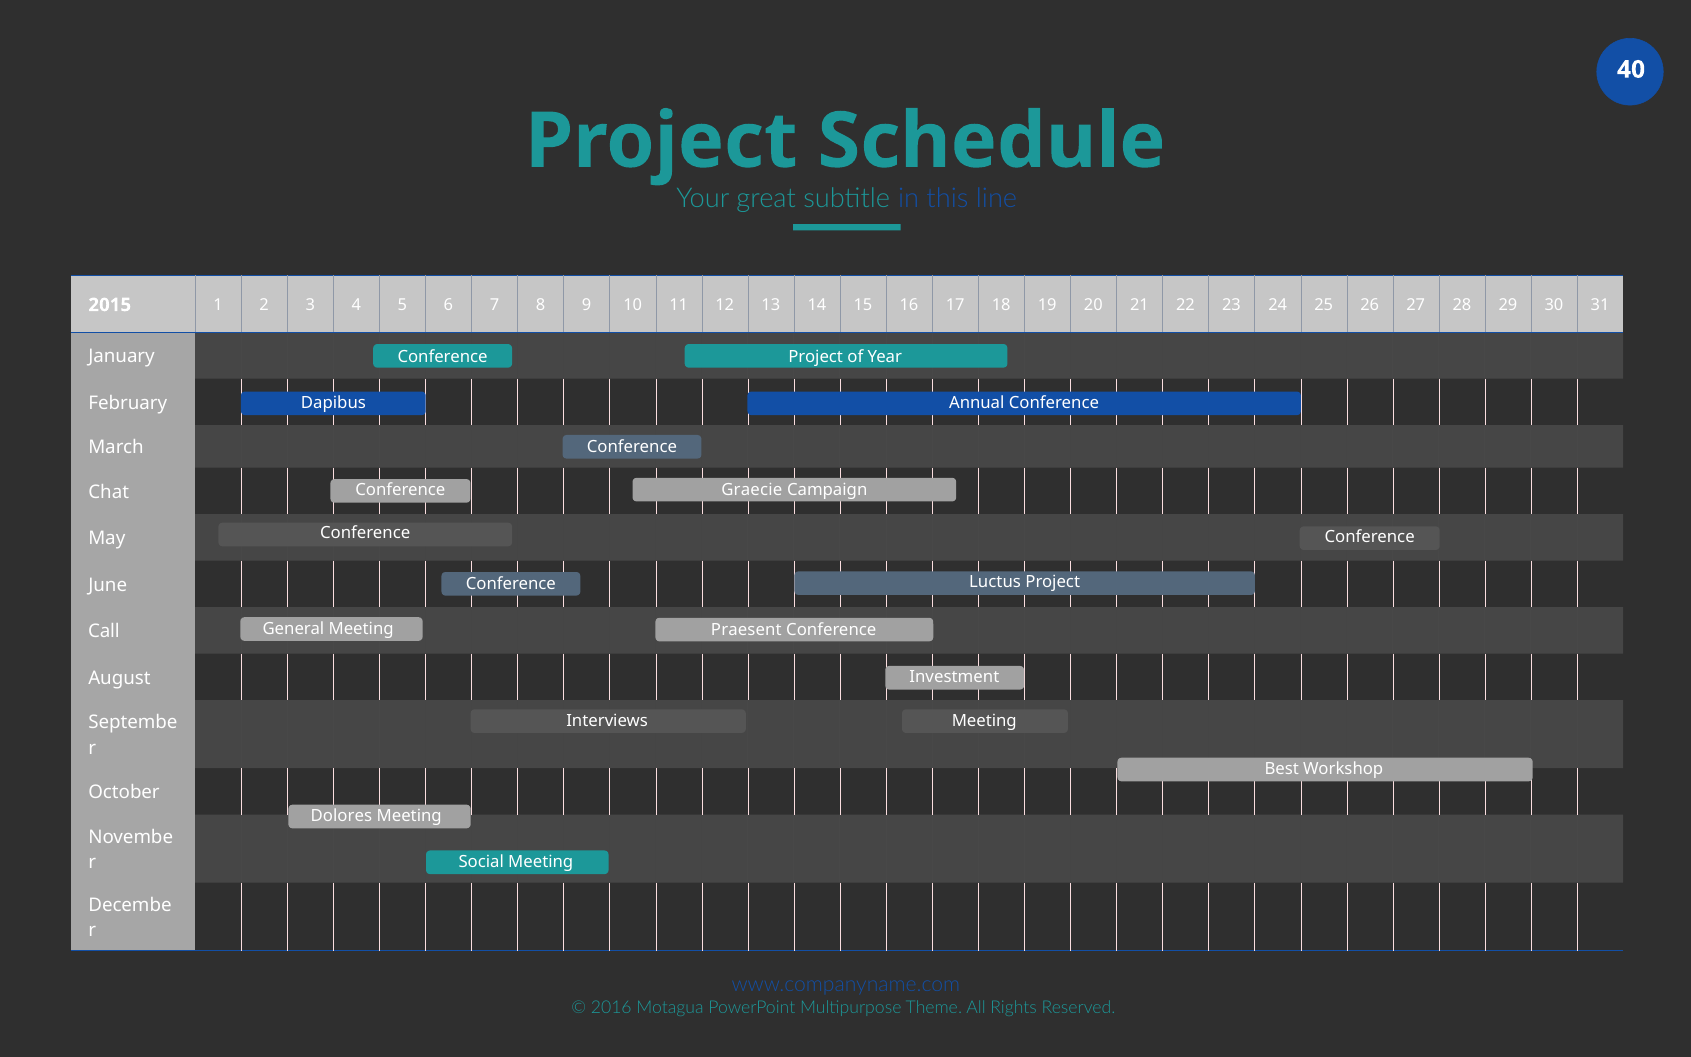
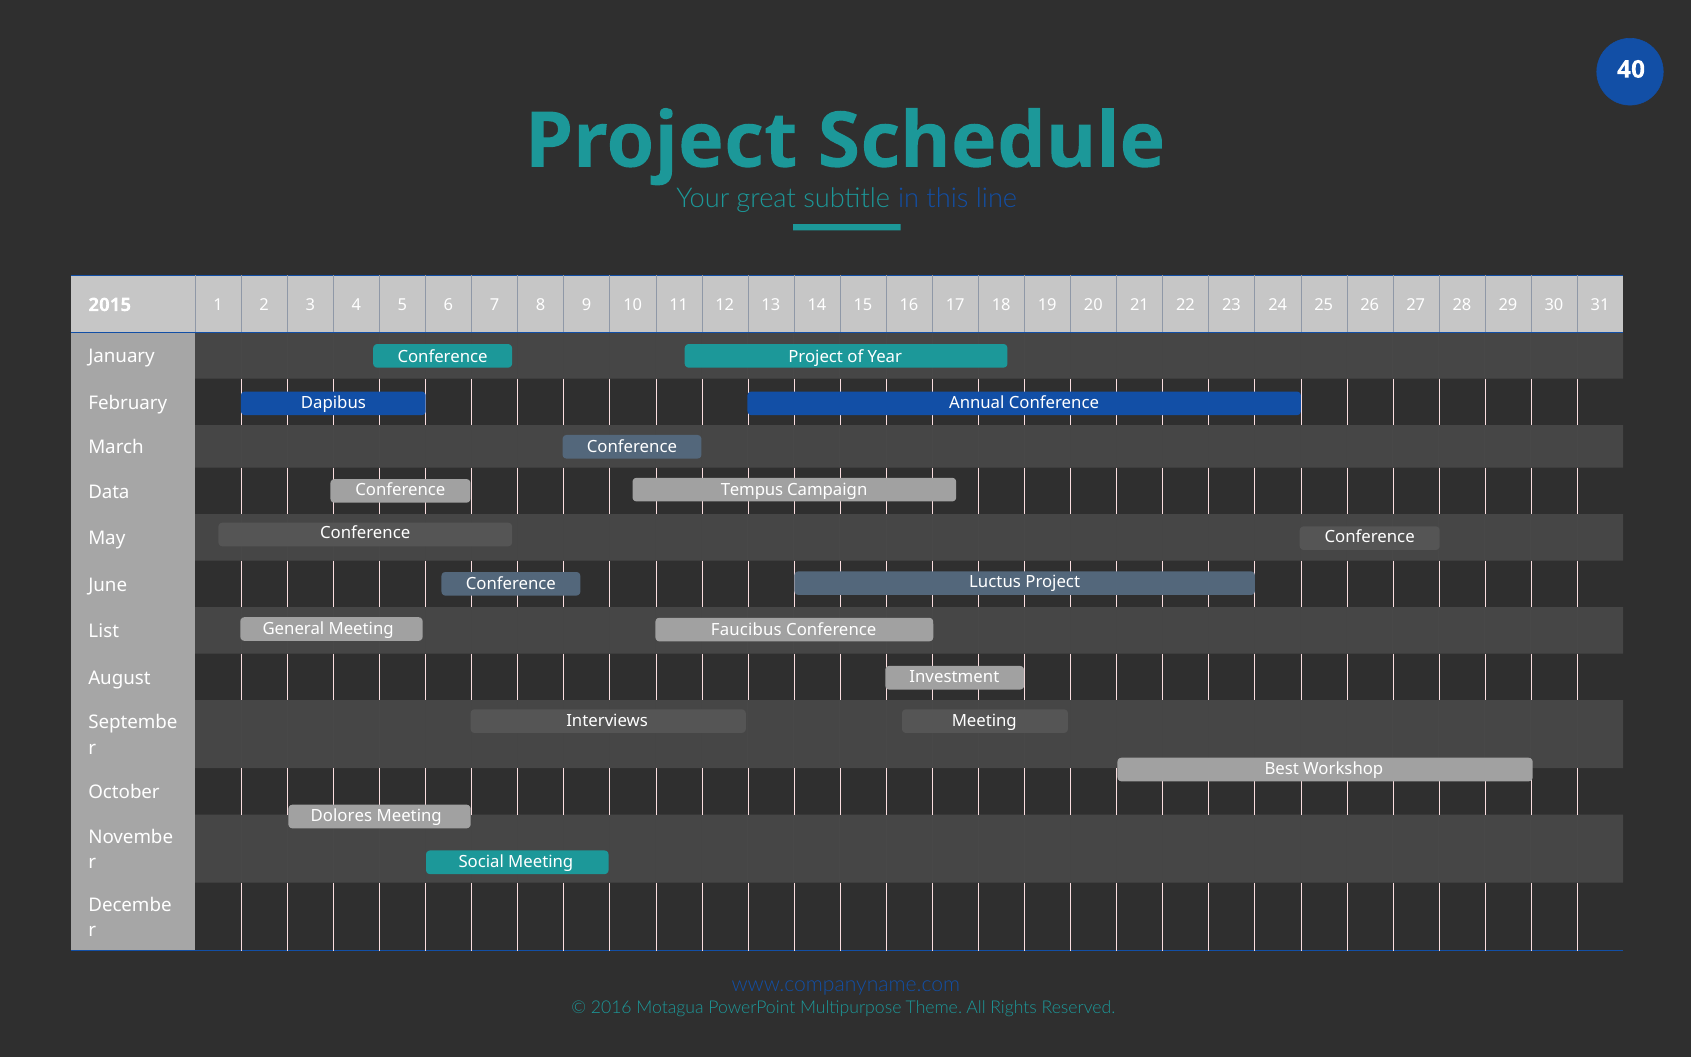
Graecie: Graecie -> Tempus
Chat: Chat -> Data
Praesent: Praesent -> Faucibus
Call: Call -> List
